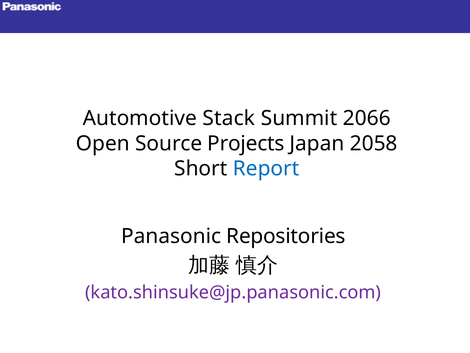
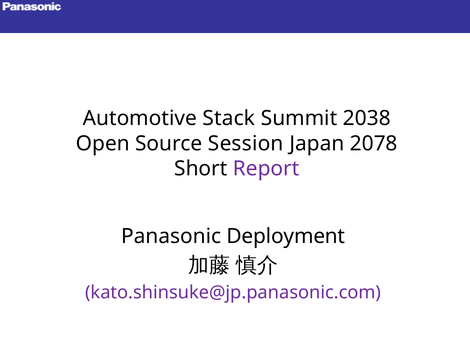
2066: 2066 -> 2038
Projects: Projects -> Session
2058: 2058 -> 2078
Report colour: blue -> purple
Repositories: Repositories -> Deployment
